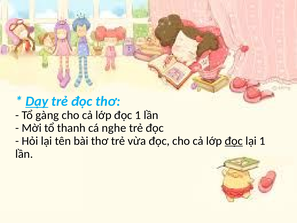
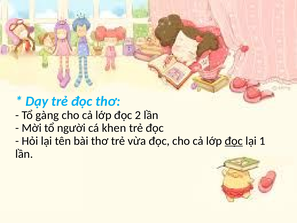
Dạy underline: present -> none
đọc 1: 1 -> 2
thanh: thanh -> người
nghe: nghe -> khen
